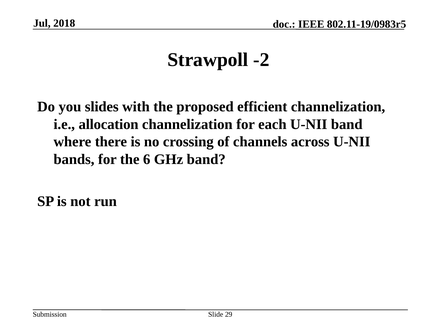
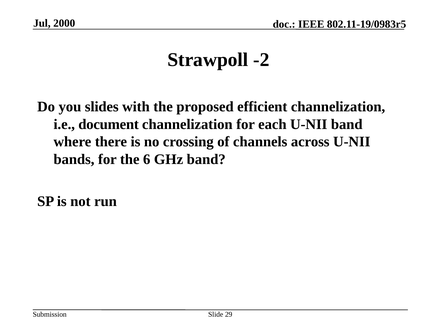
2018: 2018 -> 2000
allocation: allocation -> document
